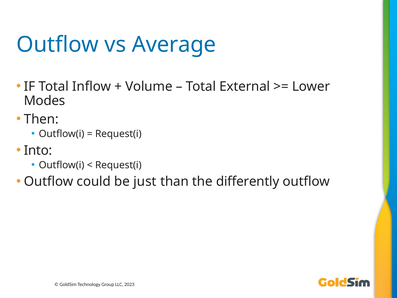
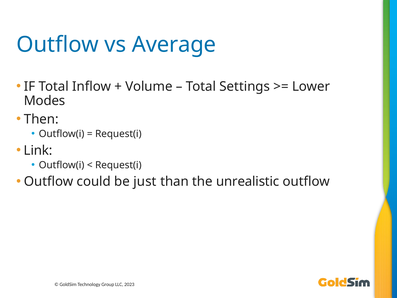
External: External -> Settings
Into: Into -> Link
differently: differently -> unrealistic
